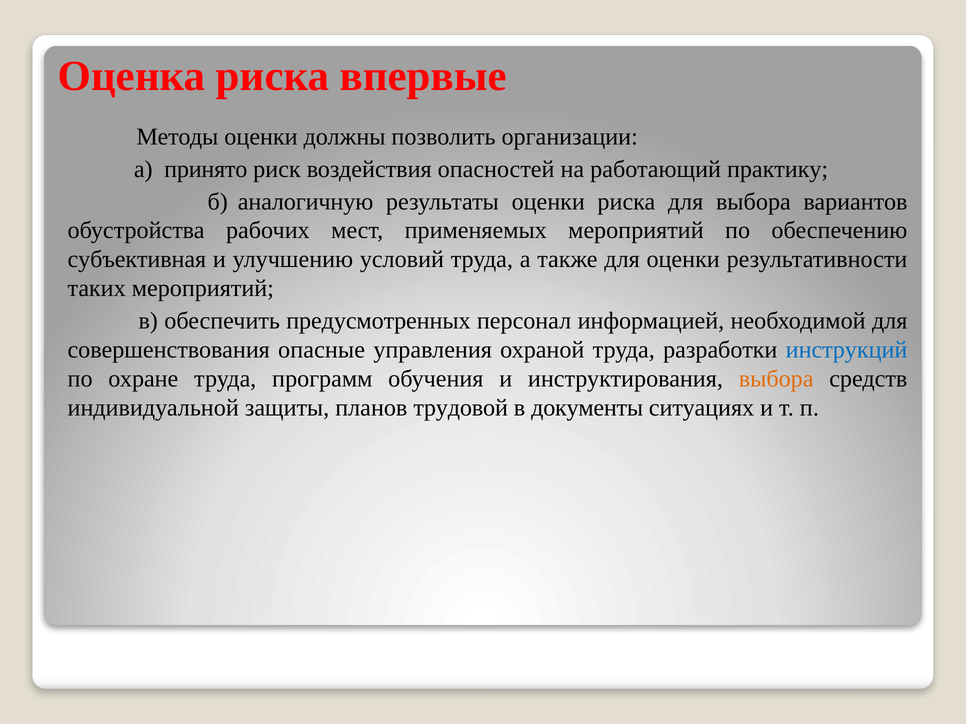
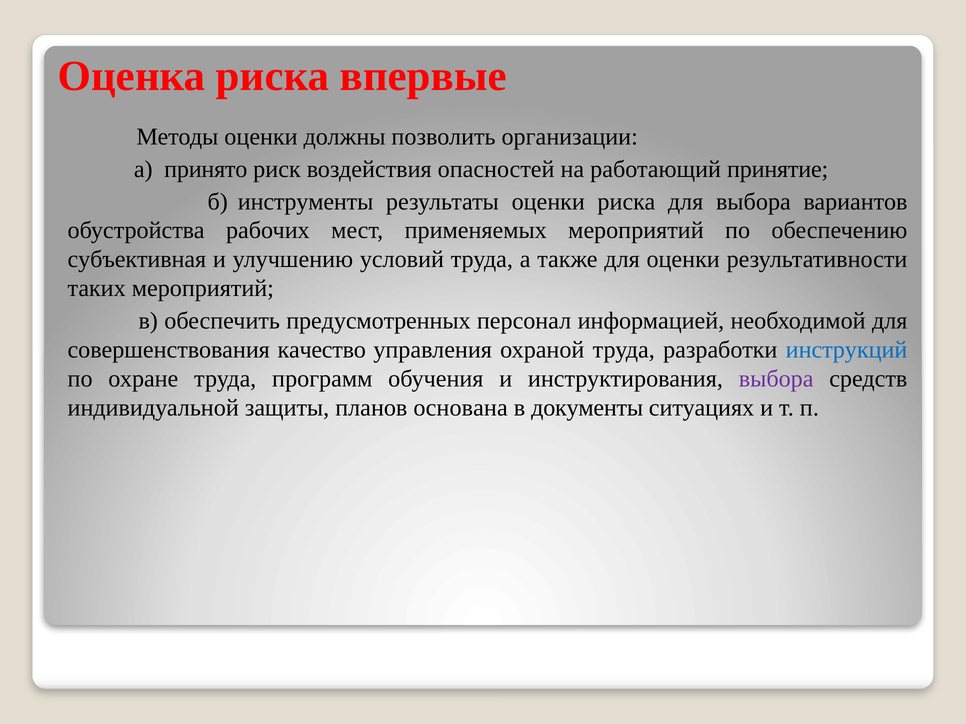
практику: практику -> принятие
аналогичную: аналогичную -> инструменты
опасные: опасные -> качество
выбора at (776, 379) colour: orange -> purple
трудовой: трудовой -> основана
